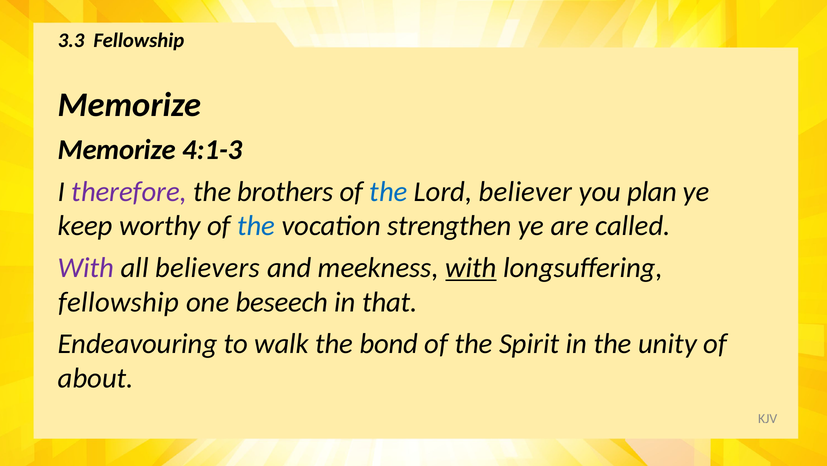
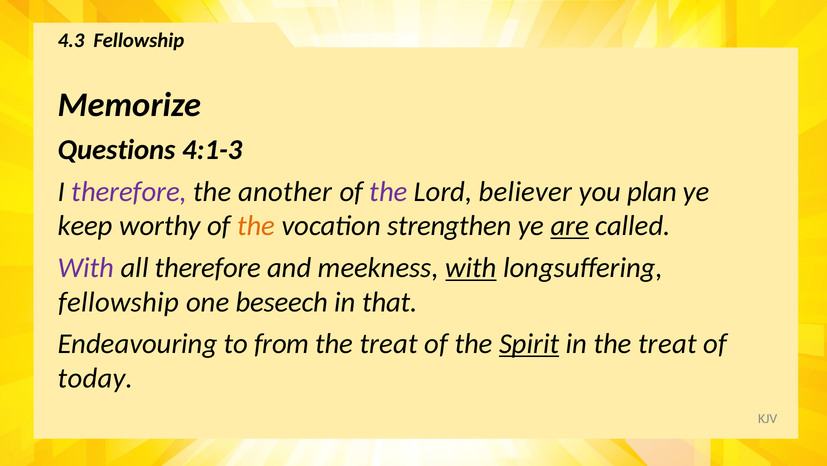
3.3: 3.3 -> 4.3
Memorize at (117, 150): Memorize -> Questions
brothers: brothers -> another
the at (388, 192) colour: blue -> purple
the at (256, 226) colour: blue -> orange
are underline: none -> present
all believers: believers -> therefore
walk: walk -> from
bond at (389, 344): bond -> treat
Spirit underline: none -> present
in the unity: unity -> treat
about: about -> today
